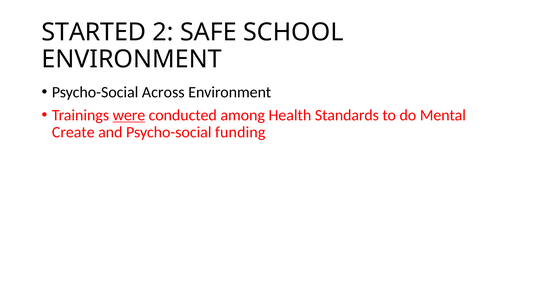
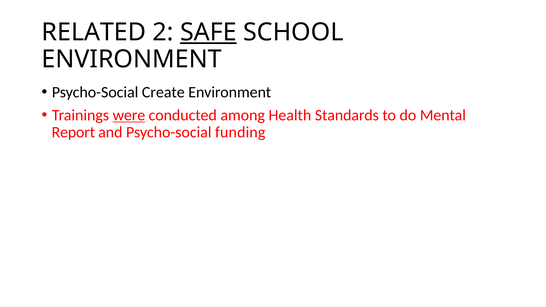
STARTED: STARTED -> RELATED
SAFE underline: none -> present
Across: Across -> Create
Create: Create -> Report
